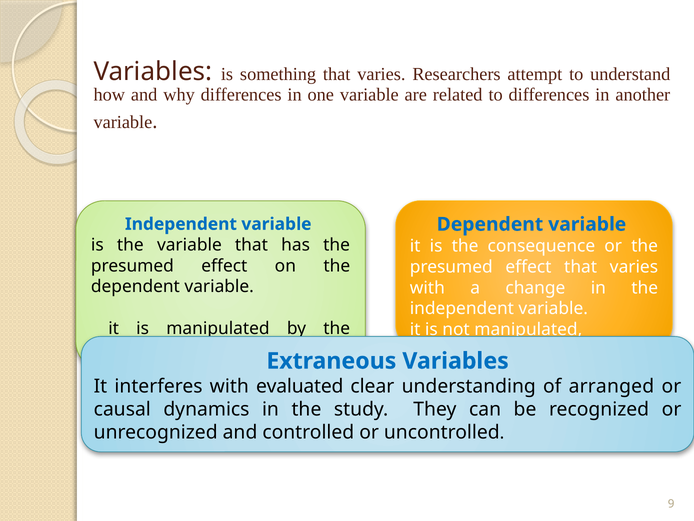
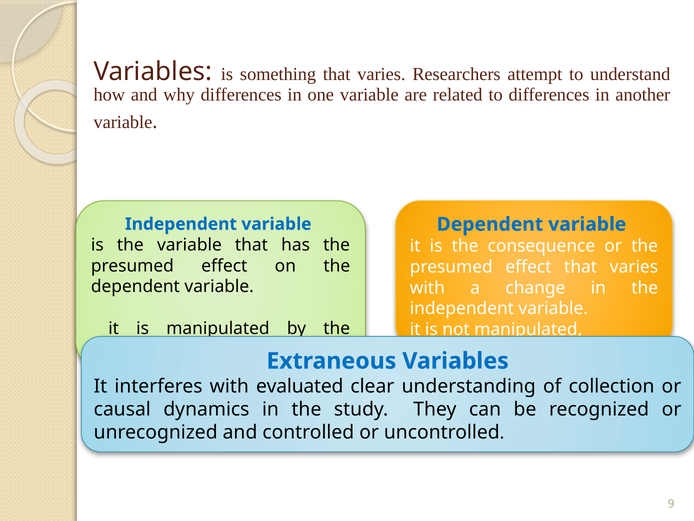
arranged: arranged -> collection
